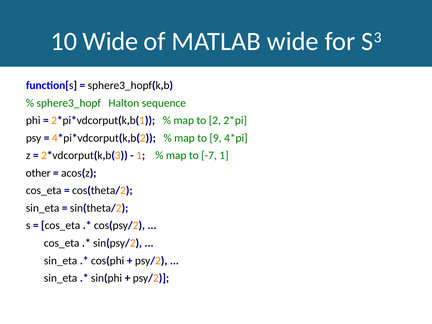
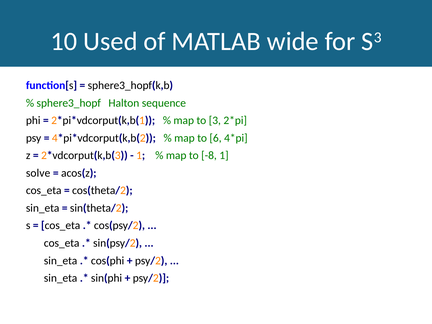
10 Wide: Wide -> Used
2: 2 -> 3
9: 9 -> 6
-7: -7 -> -8
other: other -> solve
